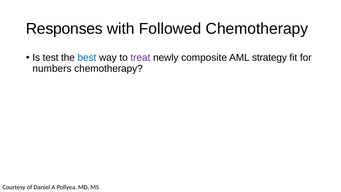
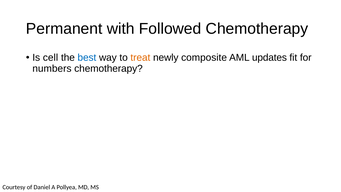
Responses: Responses -> Permanent
test: test -> cell
treat colour: purple -> orange
strategy: strategy -> updates
